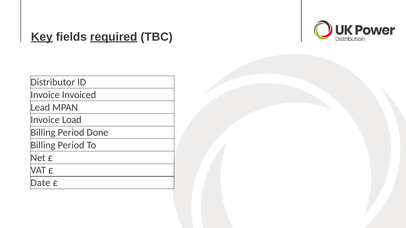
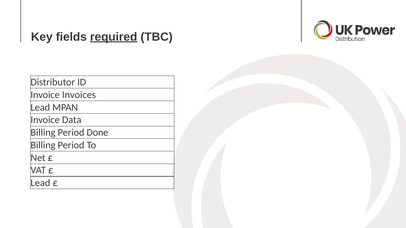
Key underline: present -> none
Invoiced: Invoiced -> Invoices
Load: Load -> Data
Date at (40, 183): Date -> Lead
